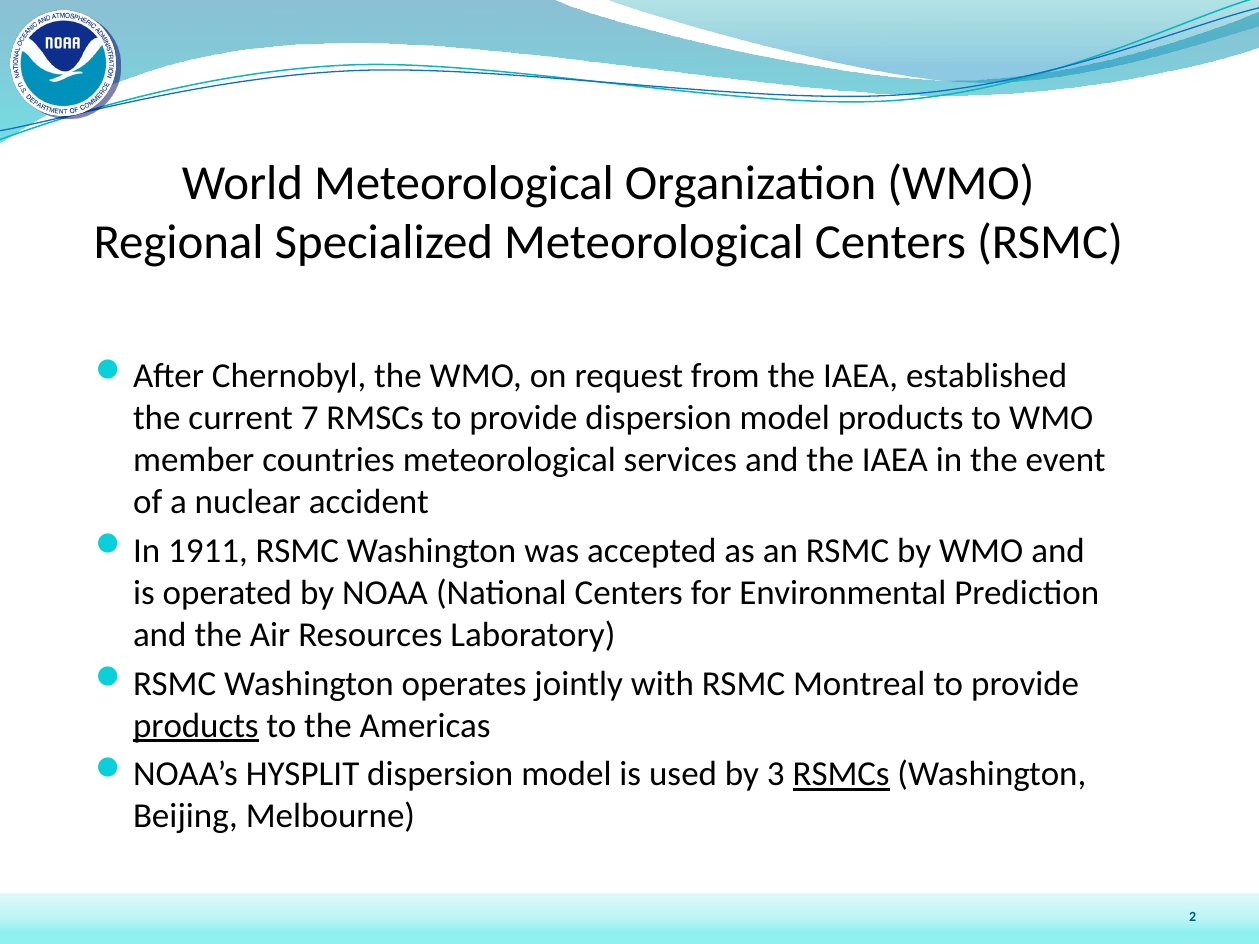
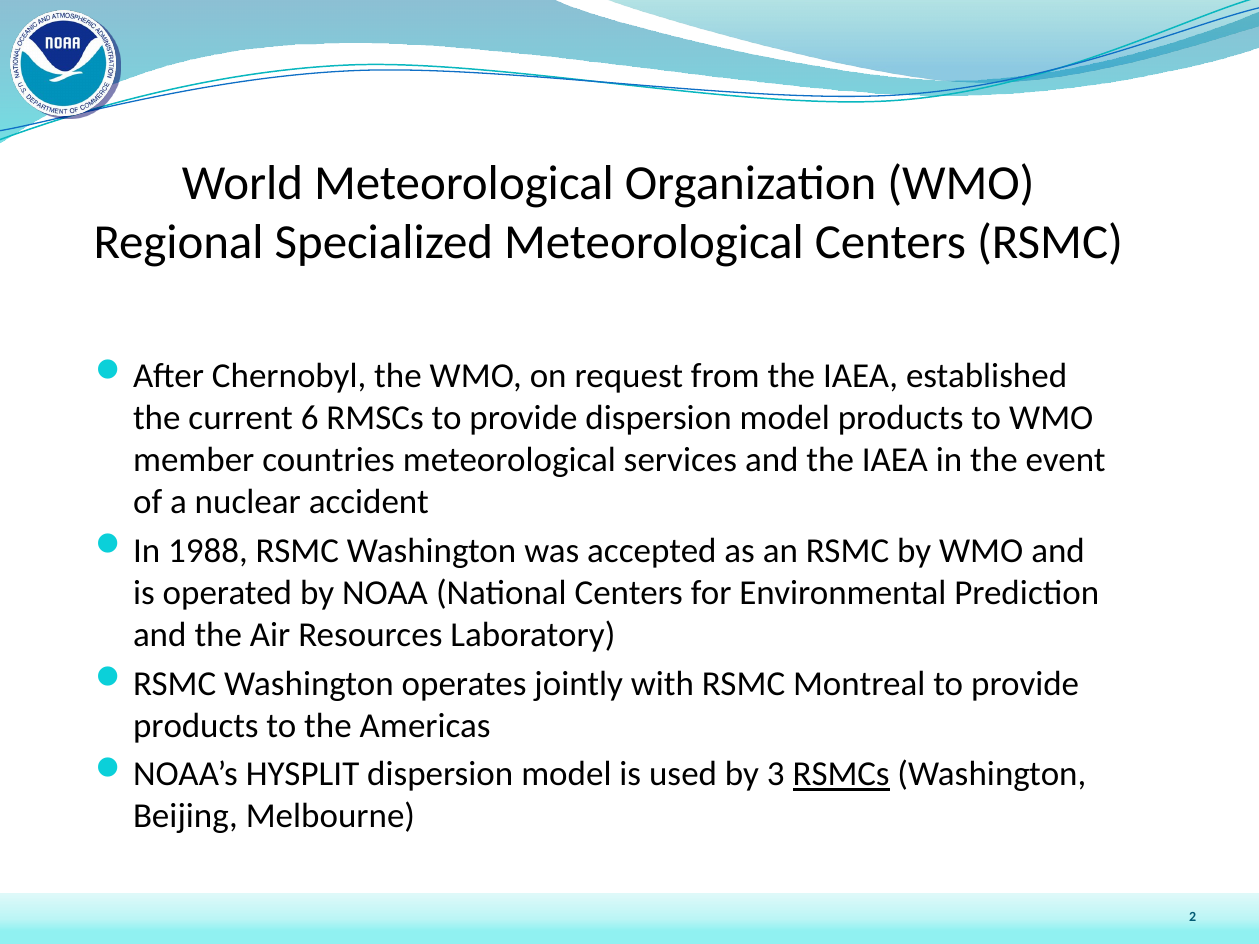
7: 7 -> 6
1911: 1911 -> 1988
products at (196, 726) underline: present -> none
